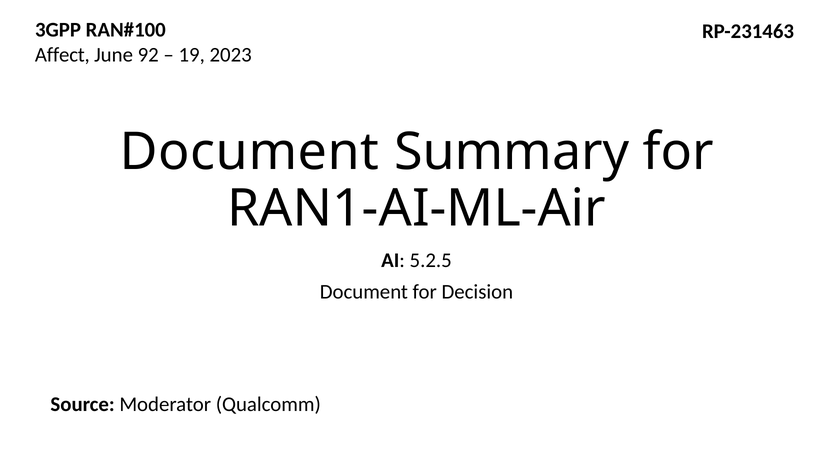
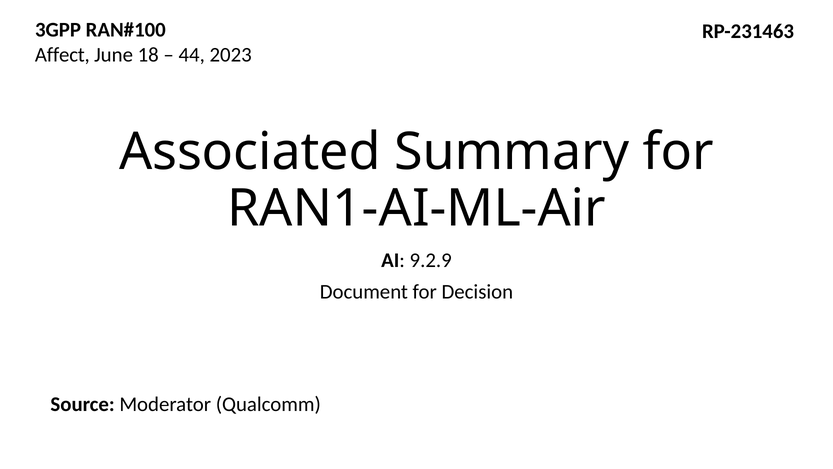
92: 92 -> 18
19: 19 -> 44
Document at (250, 152): Document -> Associated
5.2.5: 5.2.5 -> 9.2.9
